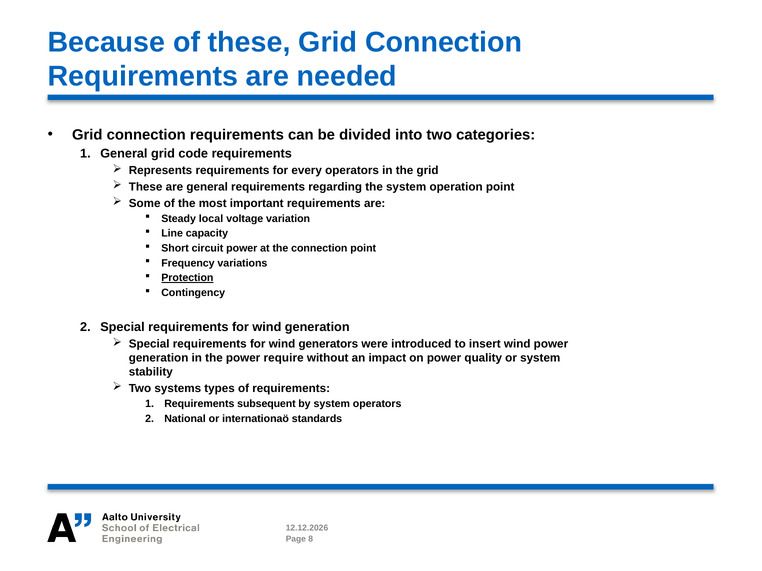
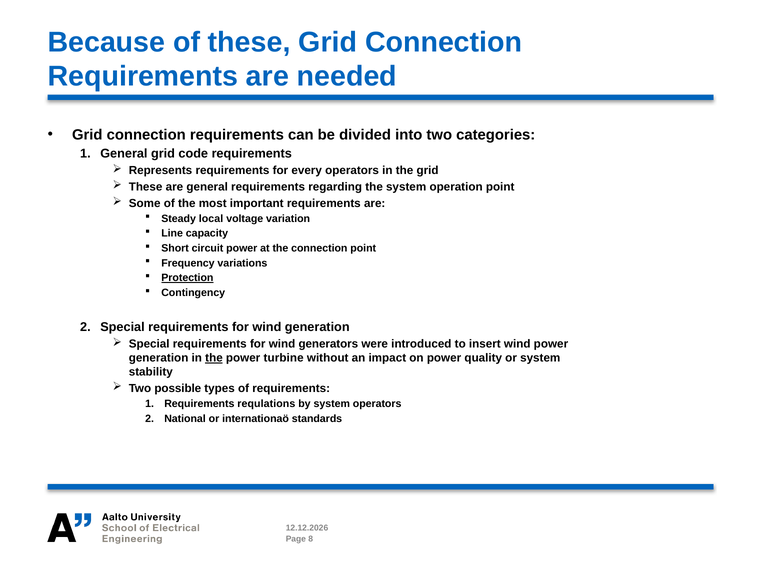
the at (214, 358) underline: none -> present
require: require -> turbine
systems: systems -> possible
subsequent: subsequent -> requlations
